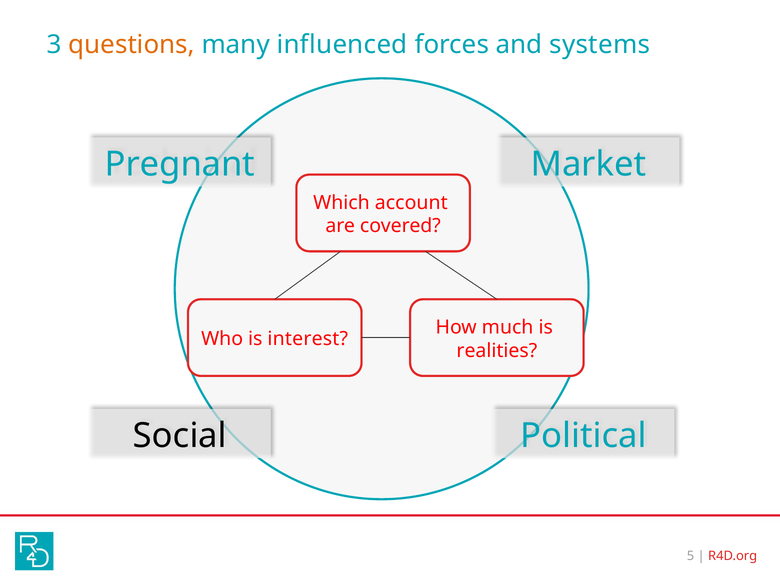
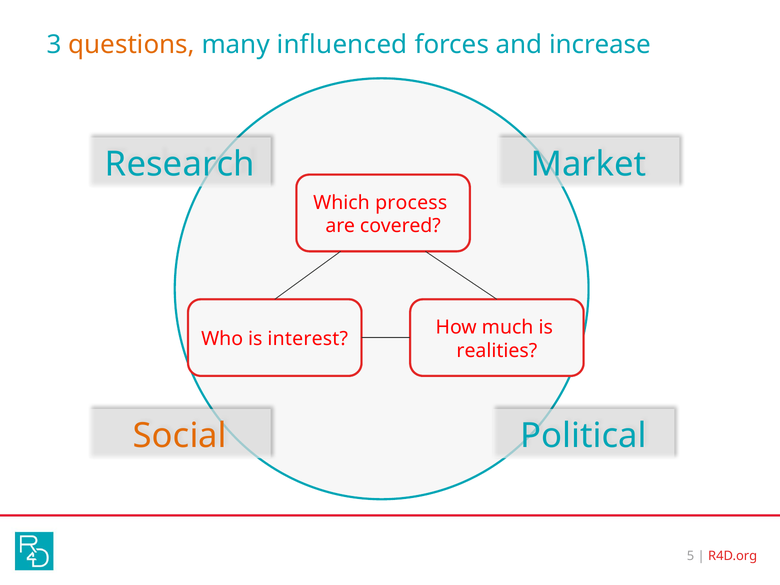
systems: systems -> increase
Pregnant: Pregnant -> Research
account: account -> process
Social colour: black -> orange
